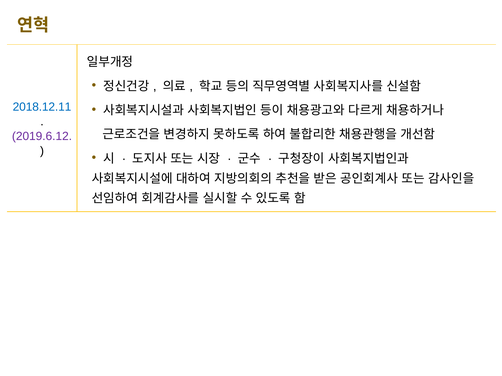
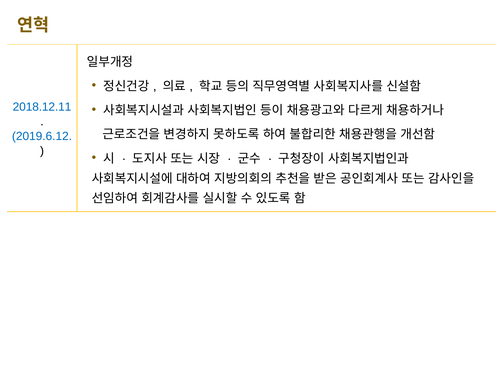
2019.6.12 colour: purple -> blue
